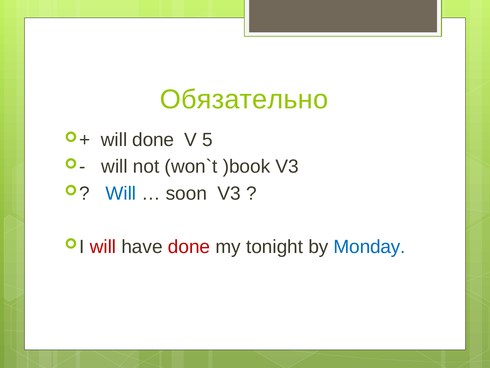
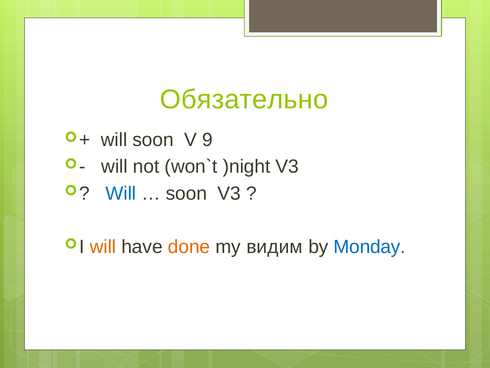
will done: done -> soon
5: 5 -> 9
)book: )book -> )night
will at (103, 247) colour: red -> orange
done at (189, 247) colour: red -> orange
tonight: tonight -> видим
